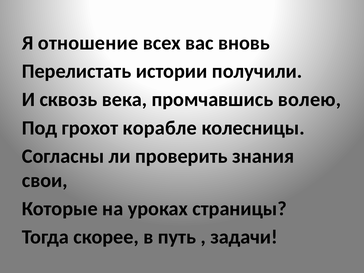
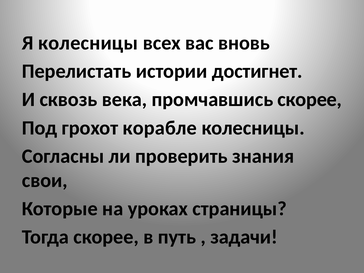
Я отношение: отношение -> колесницы
получили: получили -> достигнет
промчавшись волею: волею -> скорее
